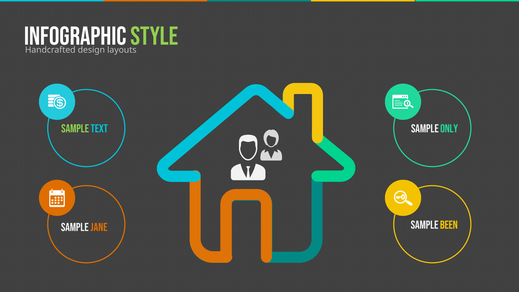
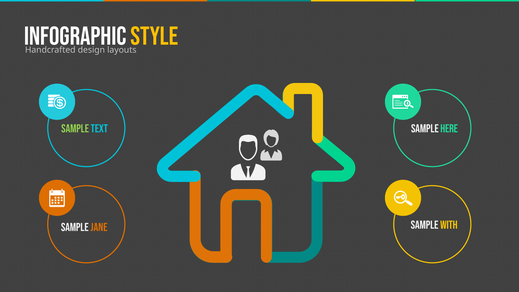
STYLE colour: light green -> yellow
ONLY: ONLY -> HERE
BEEN: BEEN -> WITH
